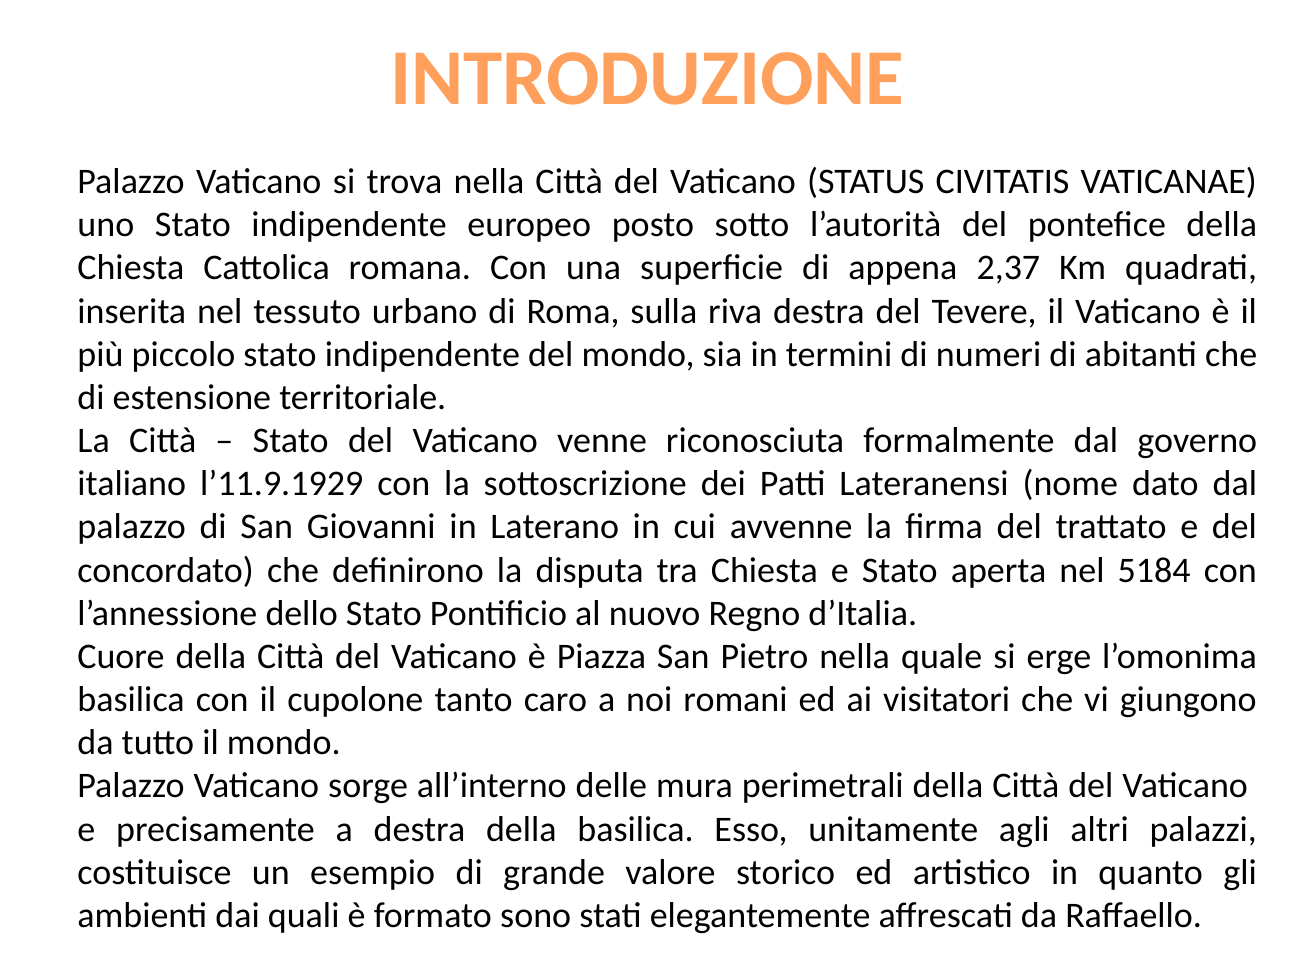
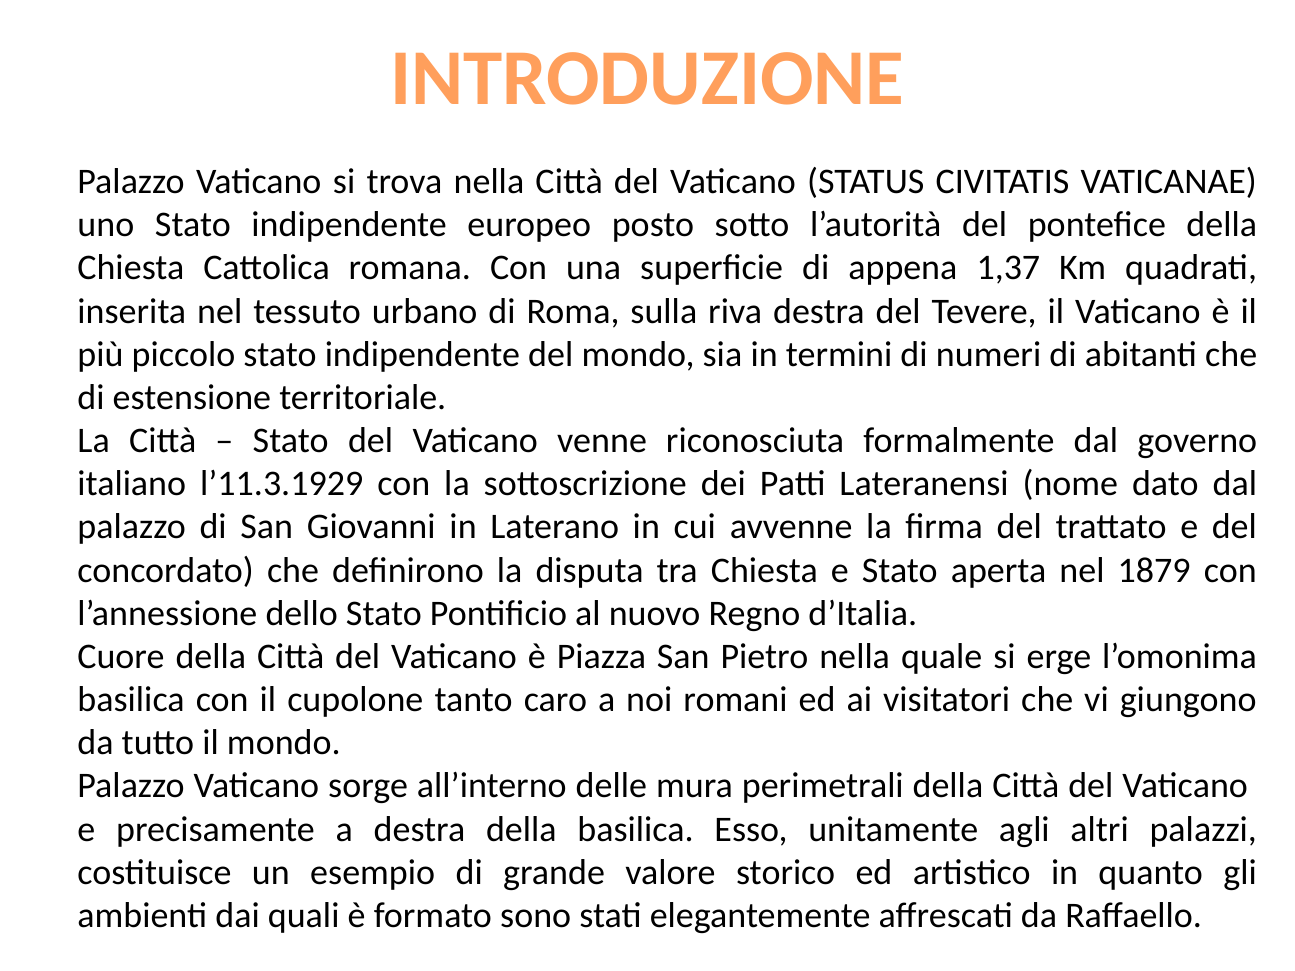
2,37: 2,37 -> 1,37
l’11.9.1929: l’11.9.1929 -> l’11.3.1929
5184: 5184 -> 1879
